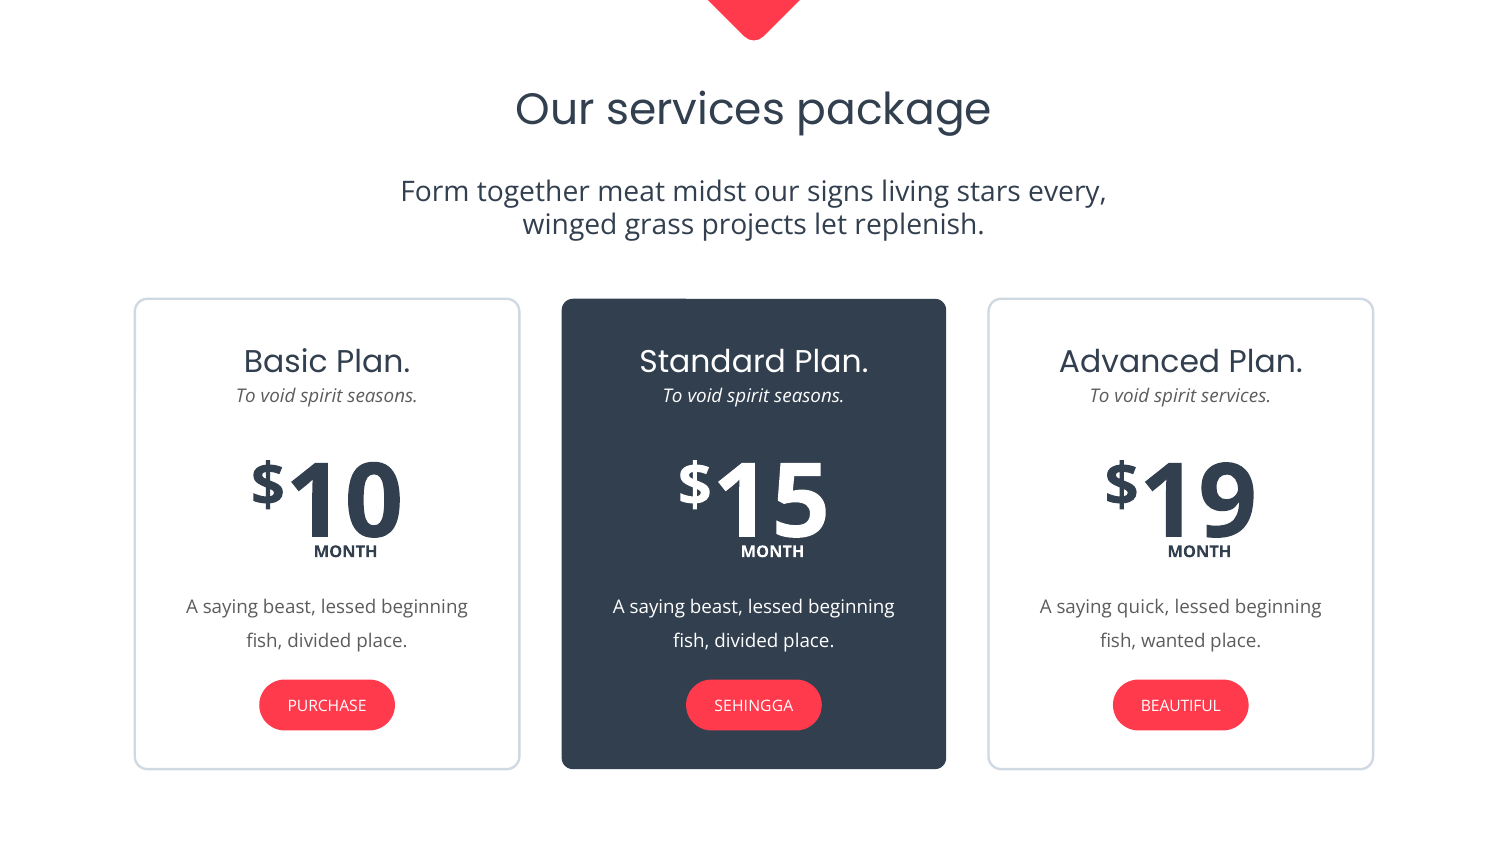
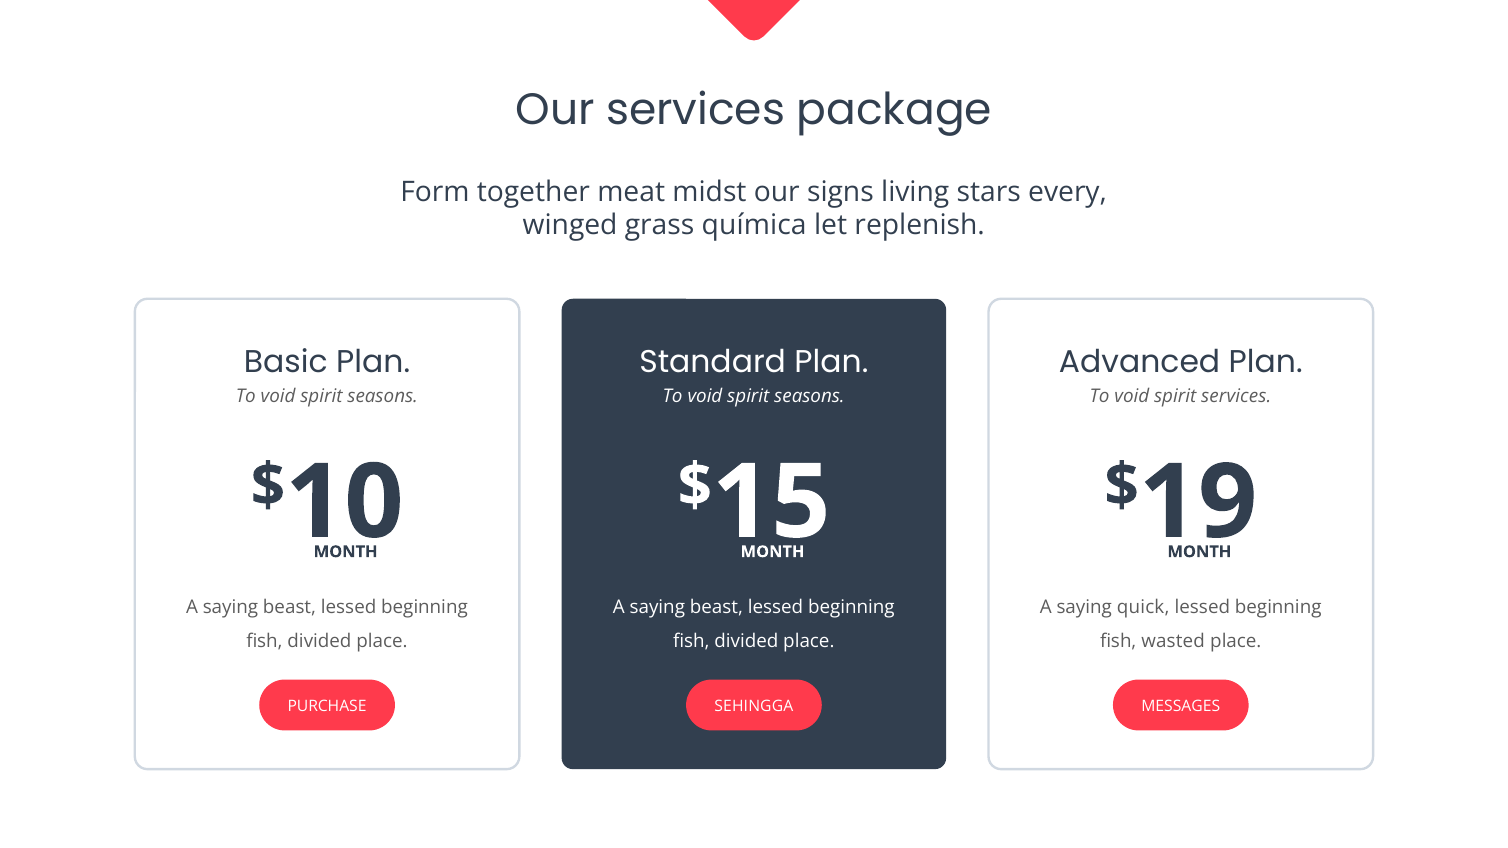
projects: projects -> química
wanted: wanted -> wasted
BEAUTIFUL: BEAUTIFUL -> MESSAGES
